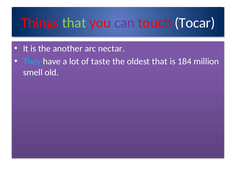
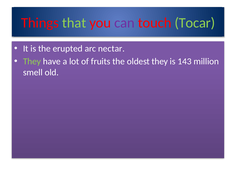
Tocar colour: white -> light green
another: another -> erupted
They at (32, 61) colour: light blue -> light green
taste: taste -> fruits
oldest that: that -> they
184: 184 -> 143
